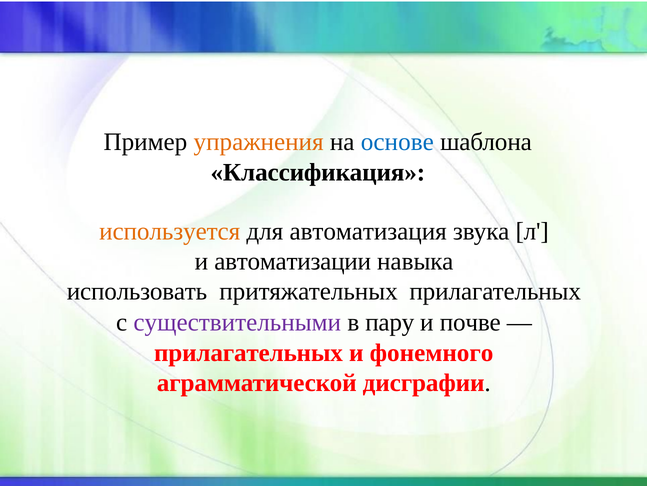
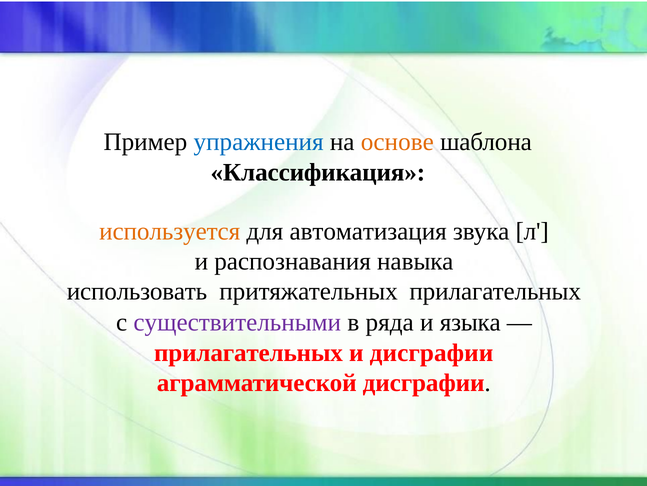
упражнения colour: orange -> blue
основе colour: blue -> orange
автоматизации: автоматизации -> распознавания
пару: пару -> ряда
почве: почве -> языка
и фонемного: фонемного -> дисграфии
